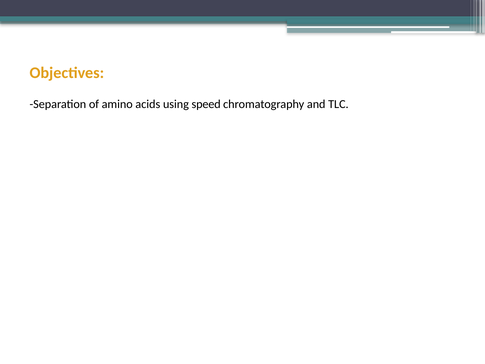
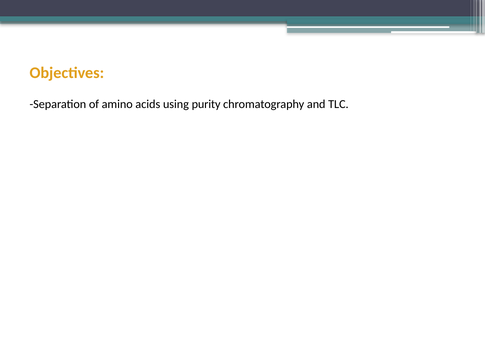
speed: speed -> purity
